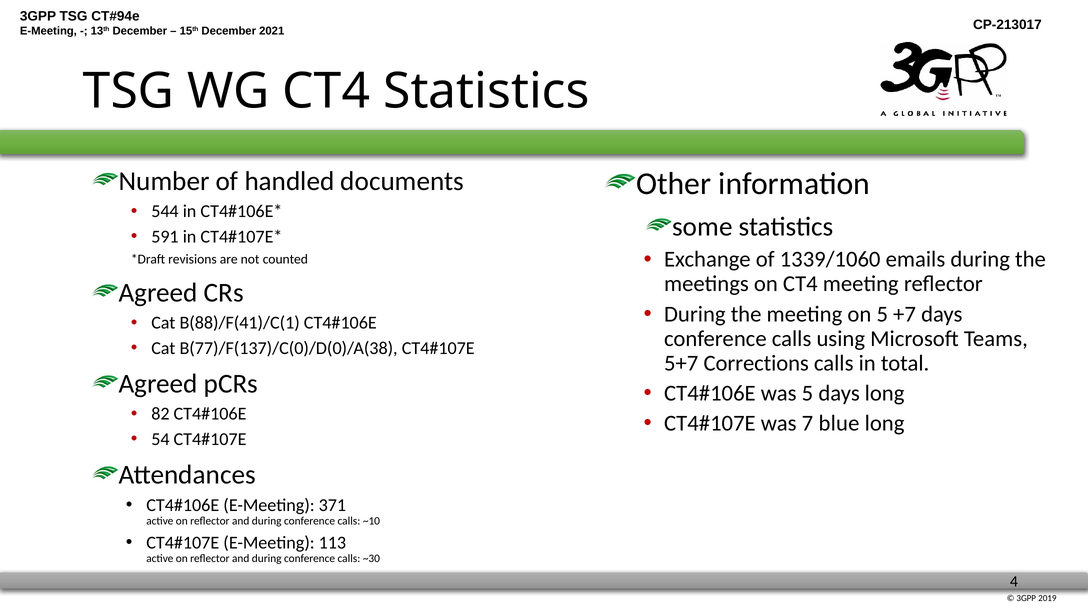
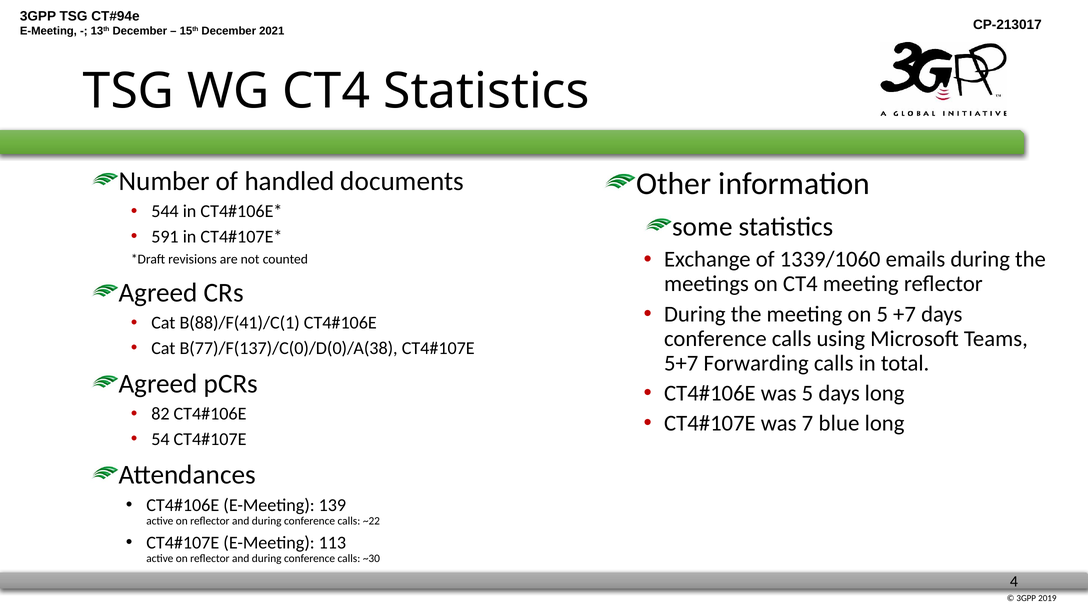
Corrections: Corrections -> Forwarding
371: 371 -> 139
~10: ~10 -> ~22
